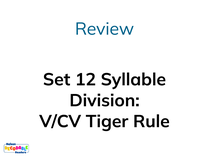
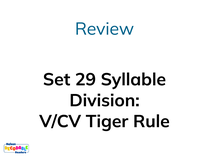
12: 12 -> 29
